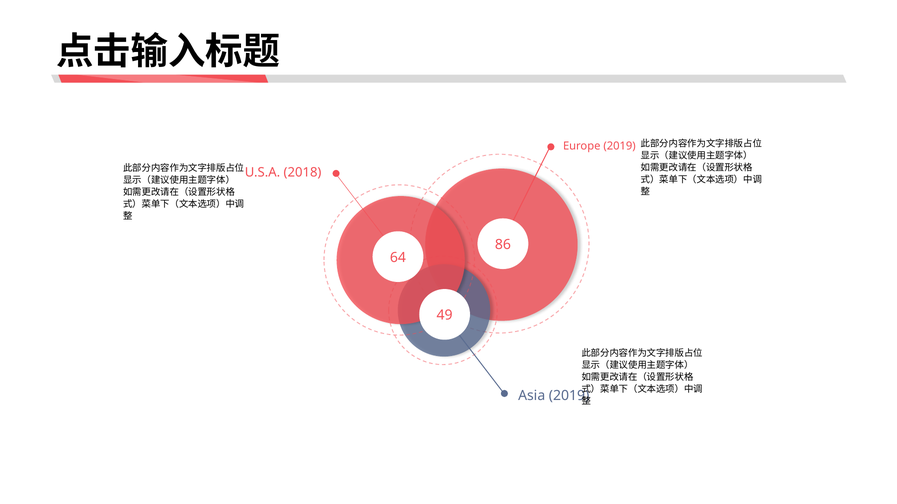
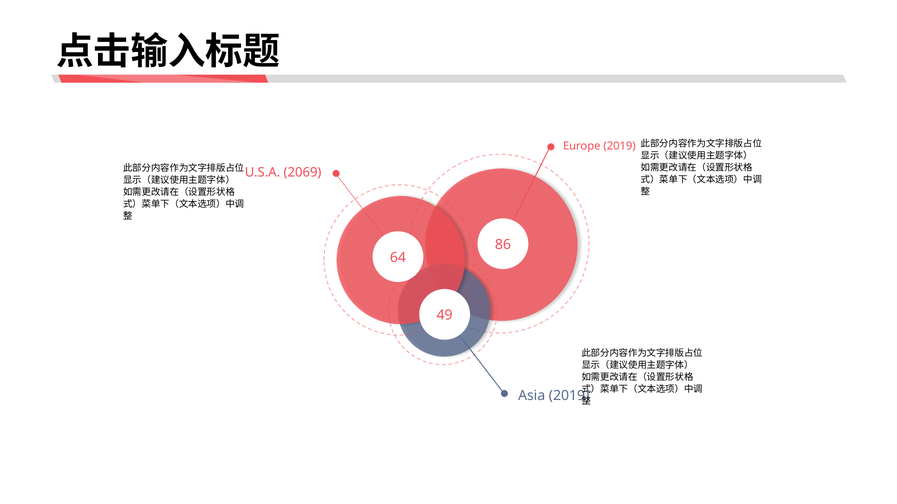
2018: 2018 -> 2069
